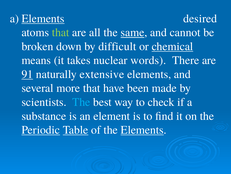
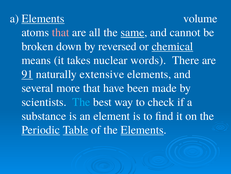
desired: desired -> volume
that at (61, 32) colour: light green -> pink
difficult: difficult -> reversed
